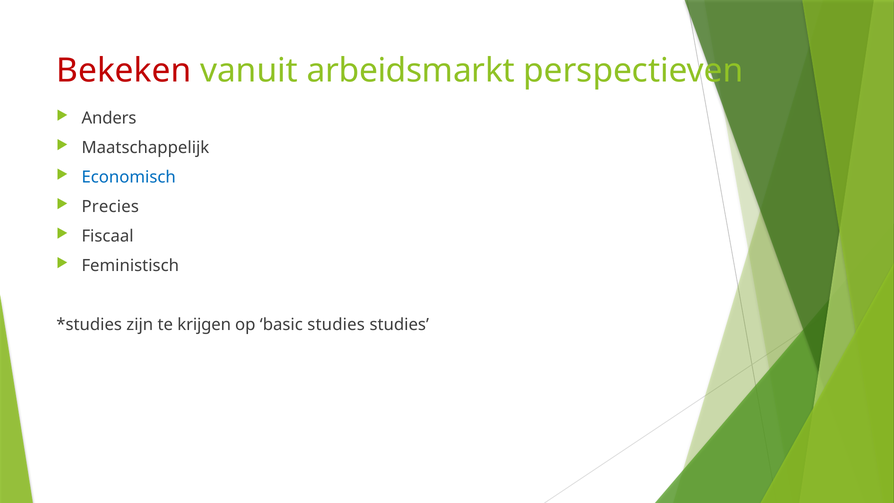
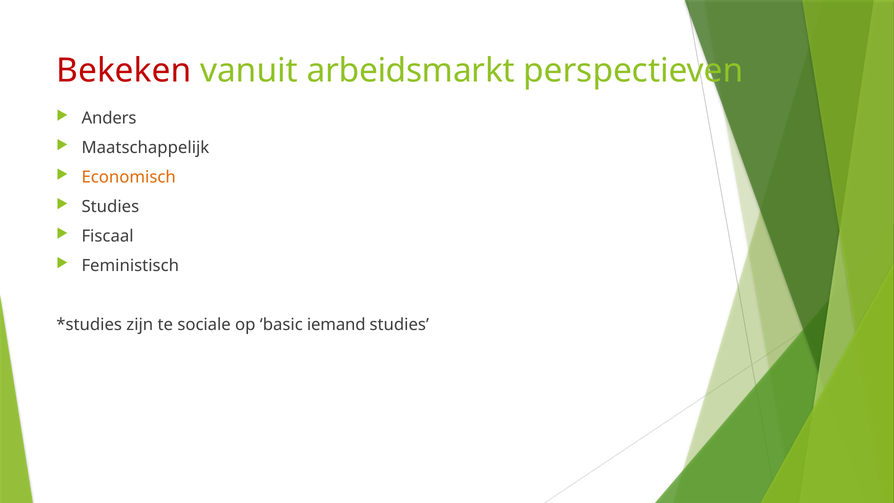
Economisch colour: blue -> orange
Precies at (110, 207): Precies -> Studies
krijgen: krijgen -> sociale
basic studies: studies -> iemand
